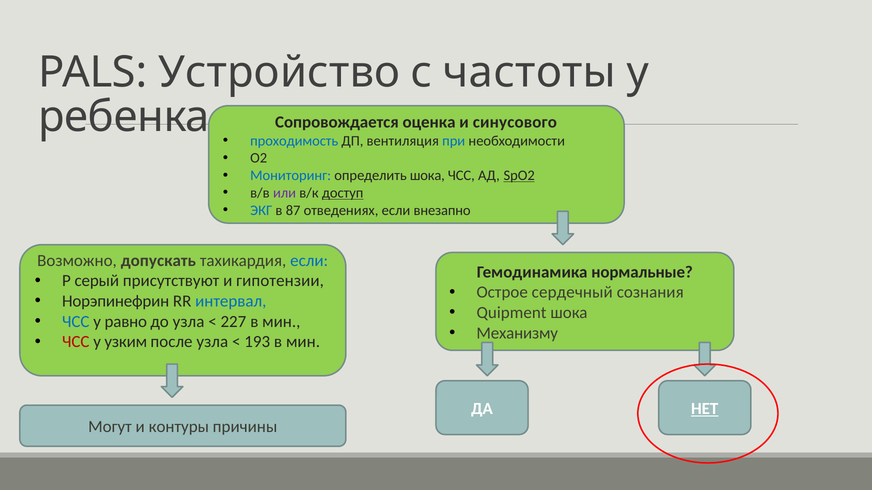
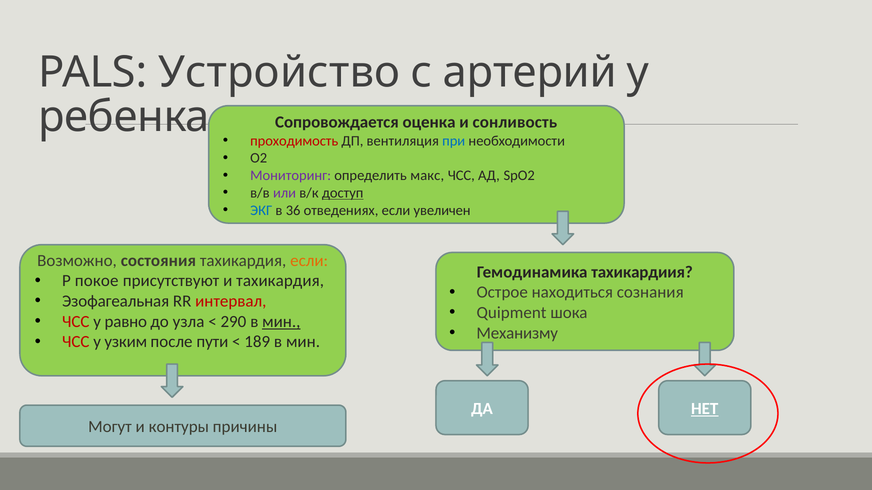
частоты: частоты -> артерий
синусового: синусового -> сонливость
проходимость colour: blue -> red
Мониторинг colour: blue -> purple
определить шока: шока -> макс
SpO2 underline: present -> none
87: 87 -> 36
внезапно: внезапно -> увеличен
допускать: допускать -> состояния
если at (309, 261) colour: blue -> orange
нормальные: нормальные -> тахикардиия
серый: серый -> покое
и гипотензии: гипотензии -> тахикардия
сердечный: сердечный -> находиться
Норэпинефрин: Норэпинефрин -> Эзофагеальная
интервал colour: blue -> red
ЧСС at (76, 322) colour: blue -> red
227: 227 -> 290
мин at (281, 322) underline: none -> present
после узла: узла -> пути
193: 193 -> 189
